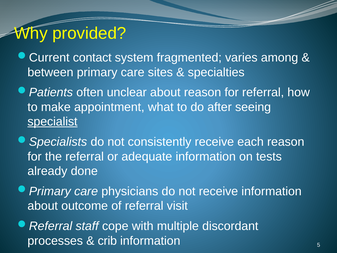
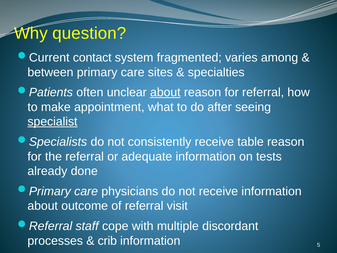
provided: provided -> question
about at (165, 92) underline: none -> present
each: each -> table
